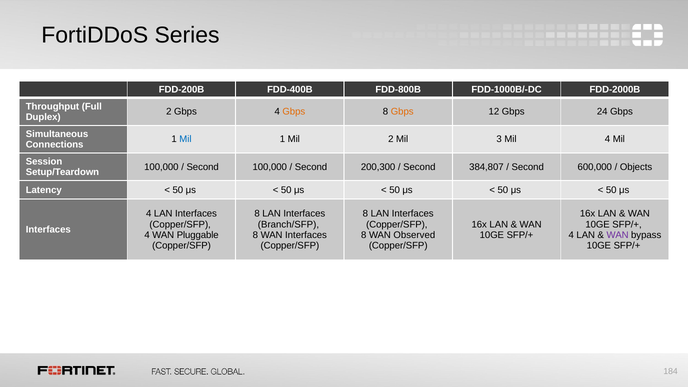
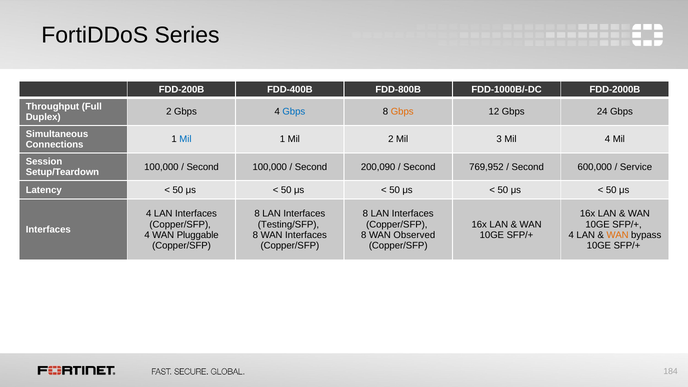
Gbps at (294, 112) colour: orange -> blue
200,300: 200,300 -> 200,090
384,807: 384,807 -> 769,952
Objects: Objects -> Service
Branch/SFP: Branch/SFP -> Testing/SFP
WAN at (618, 235) colour: purple -> orange
